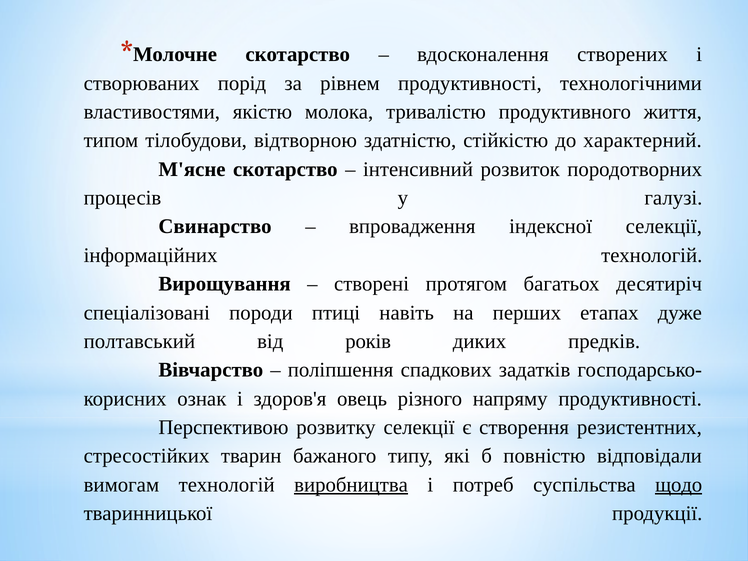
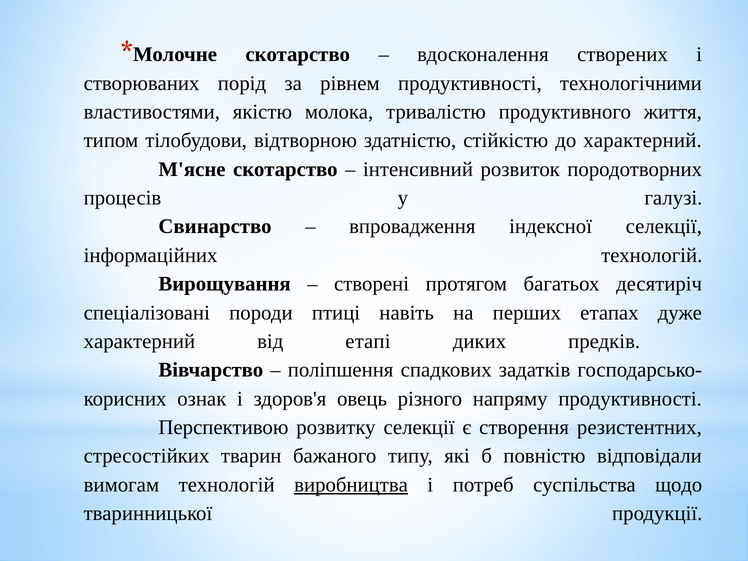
полтавський at (139, 341): полтавський -> характерний
років: років -> етапі
щодо underline: present -> none
